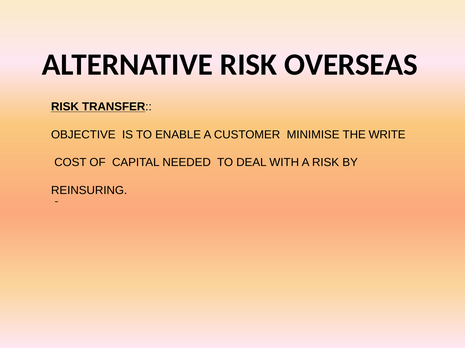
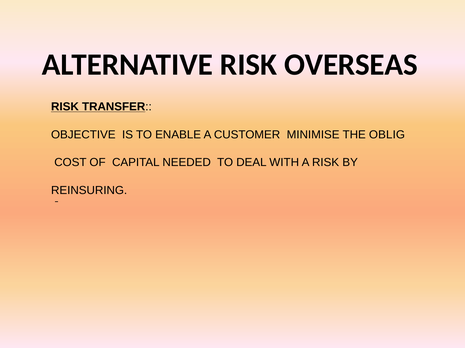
WRITE: WRITE -> OBLIG
